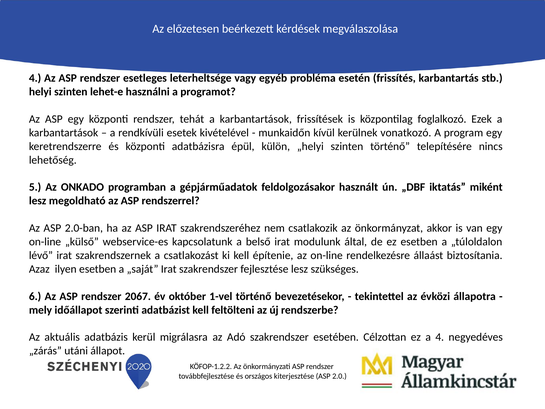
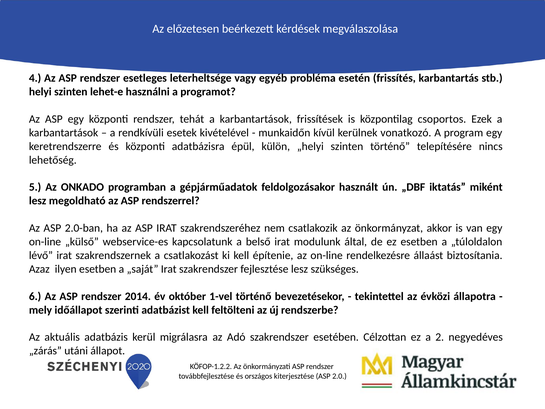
foglalkozó: foglalkozó -> csoportos
2067: 2067 -> 2014
a 4: 4 -> 2
